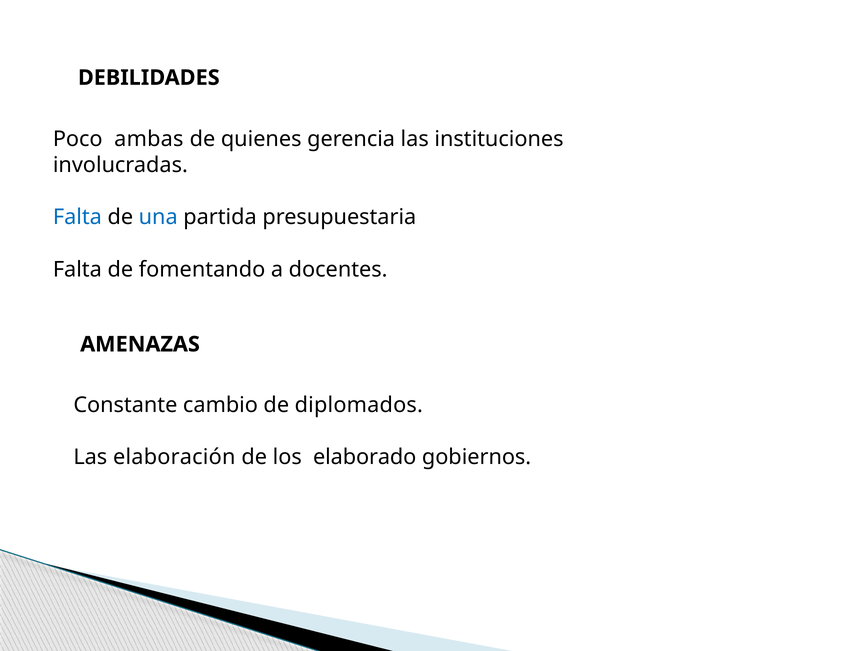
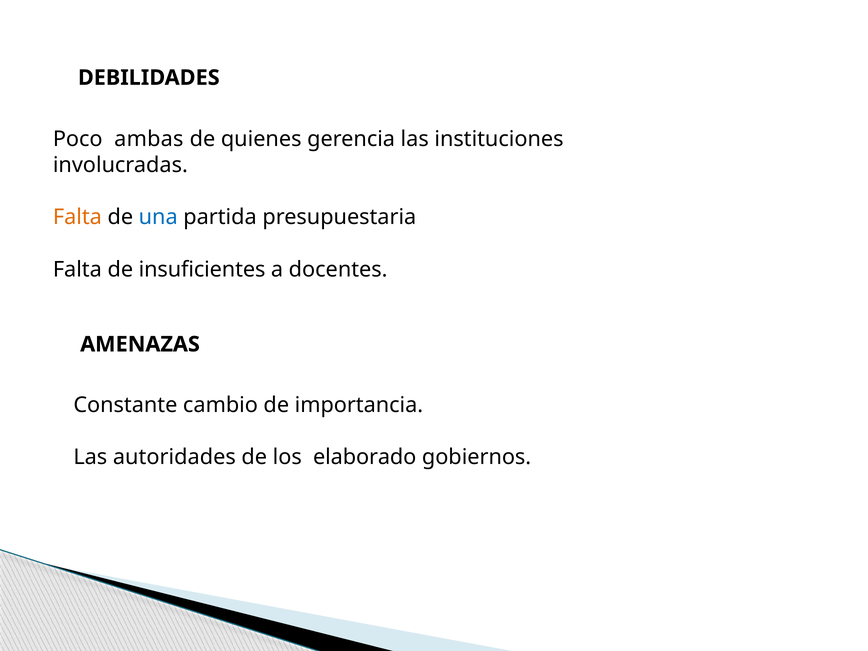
Falta at (77, 217) colour: blue -> orange
fomentando: fomentando -> insuficientes
diplomados: diplomados -> importancia
elaboración: elaboración -> autoridades
